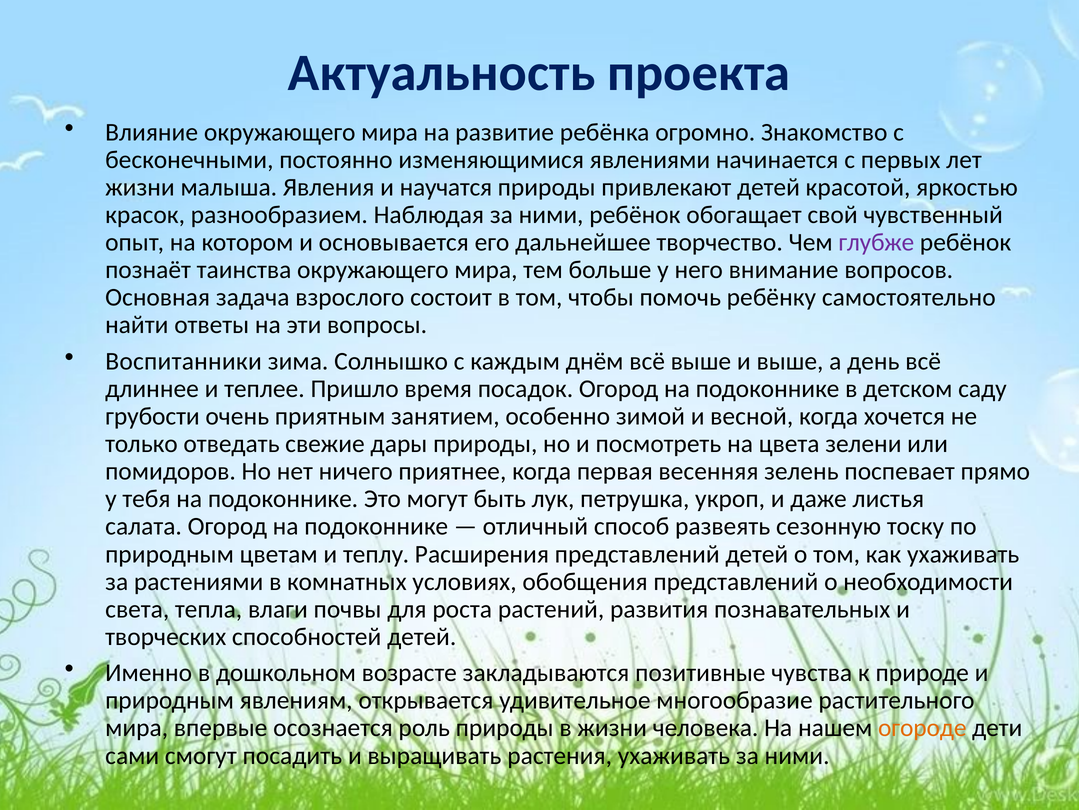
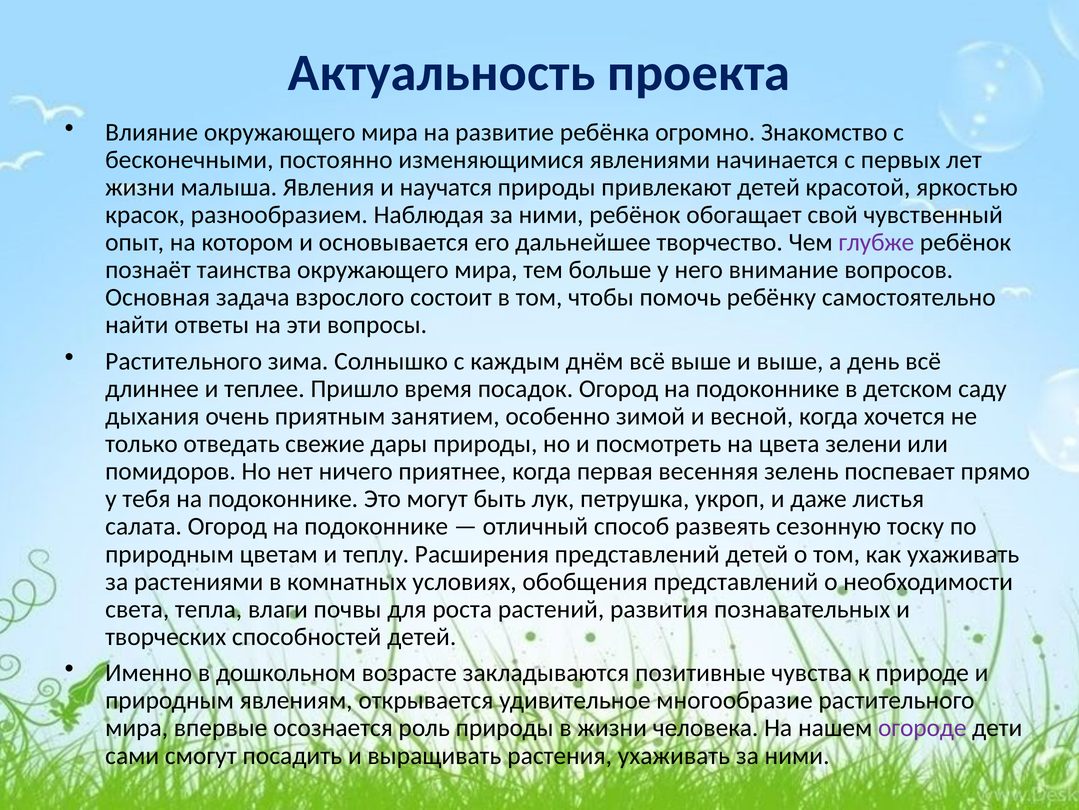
Воспитанники at (184, 361): Воспитанники -> Растительного
грубости: грубости -> дыхания
огороде colour: orange -> purple
